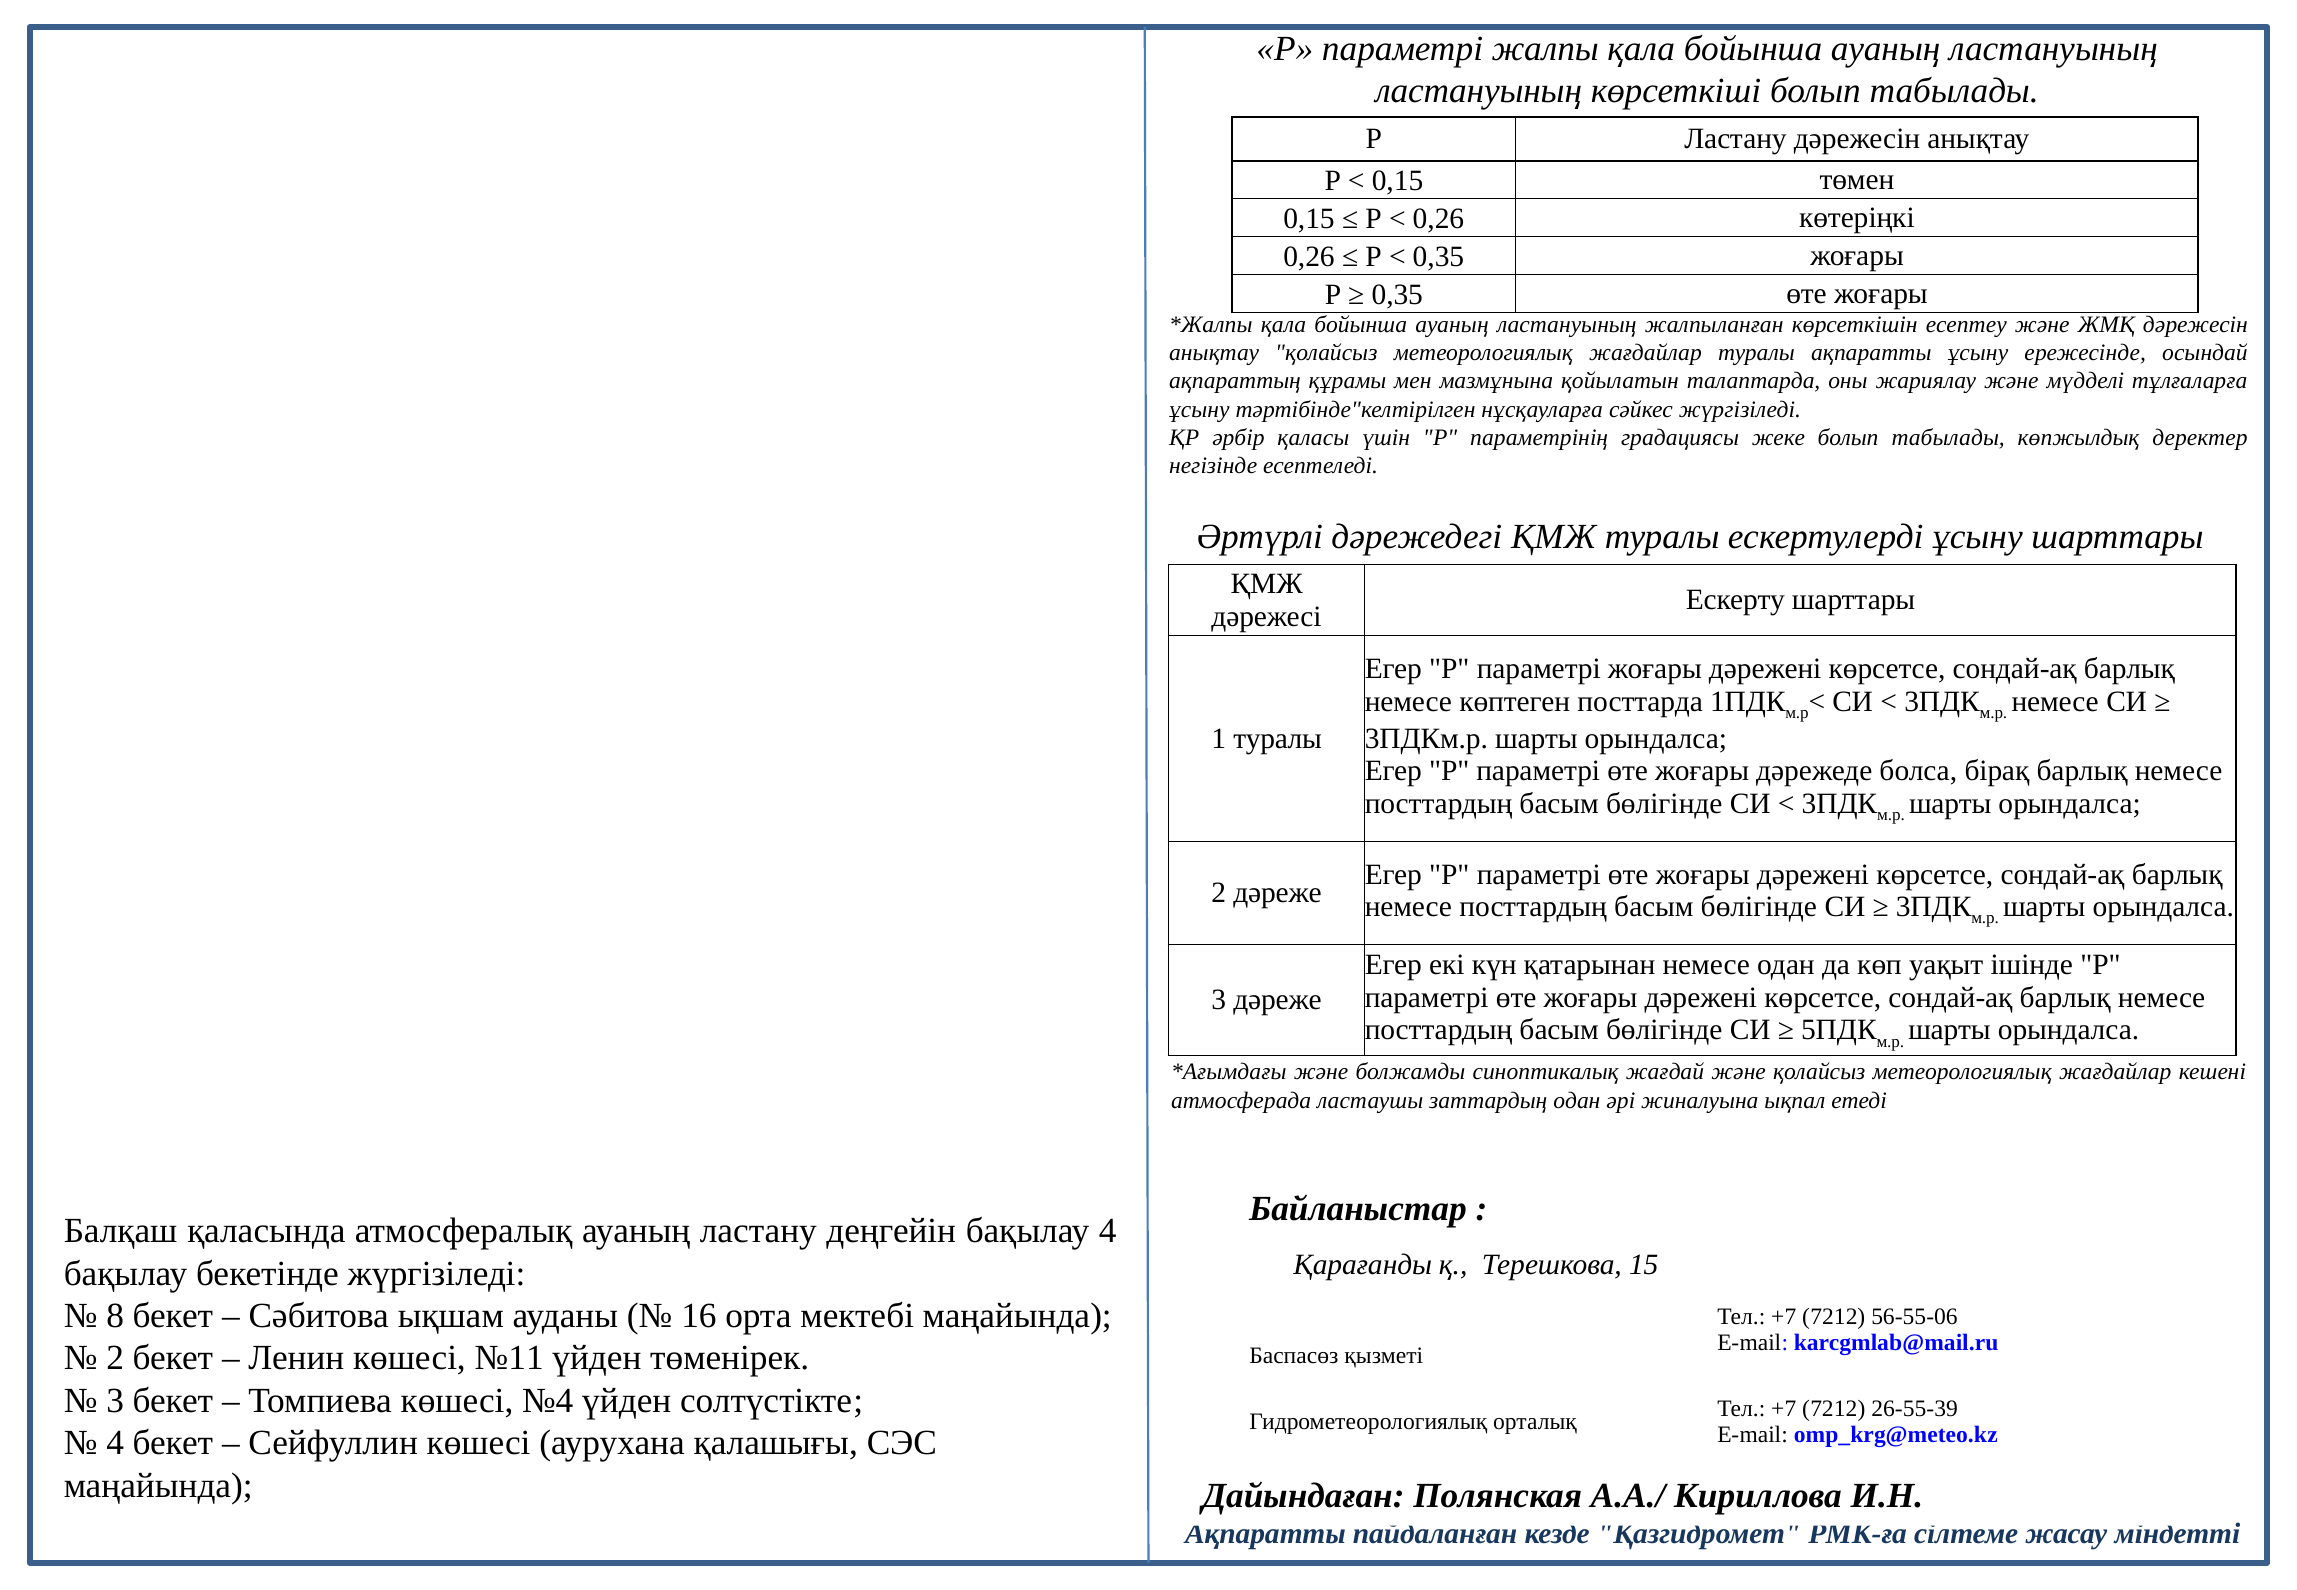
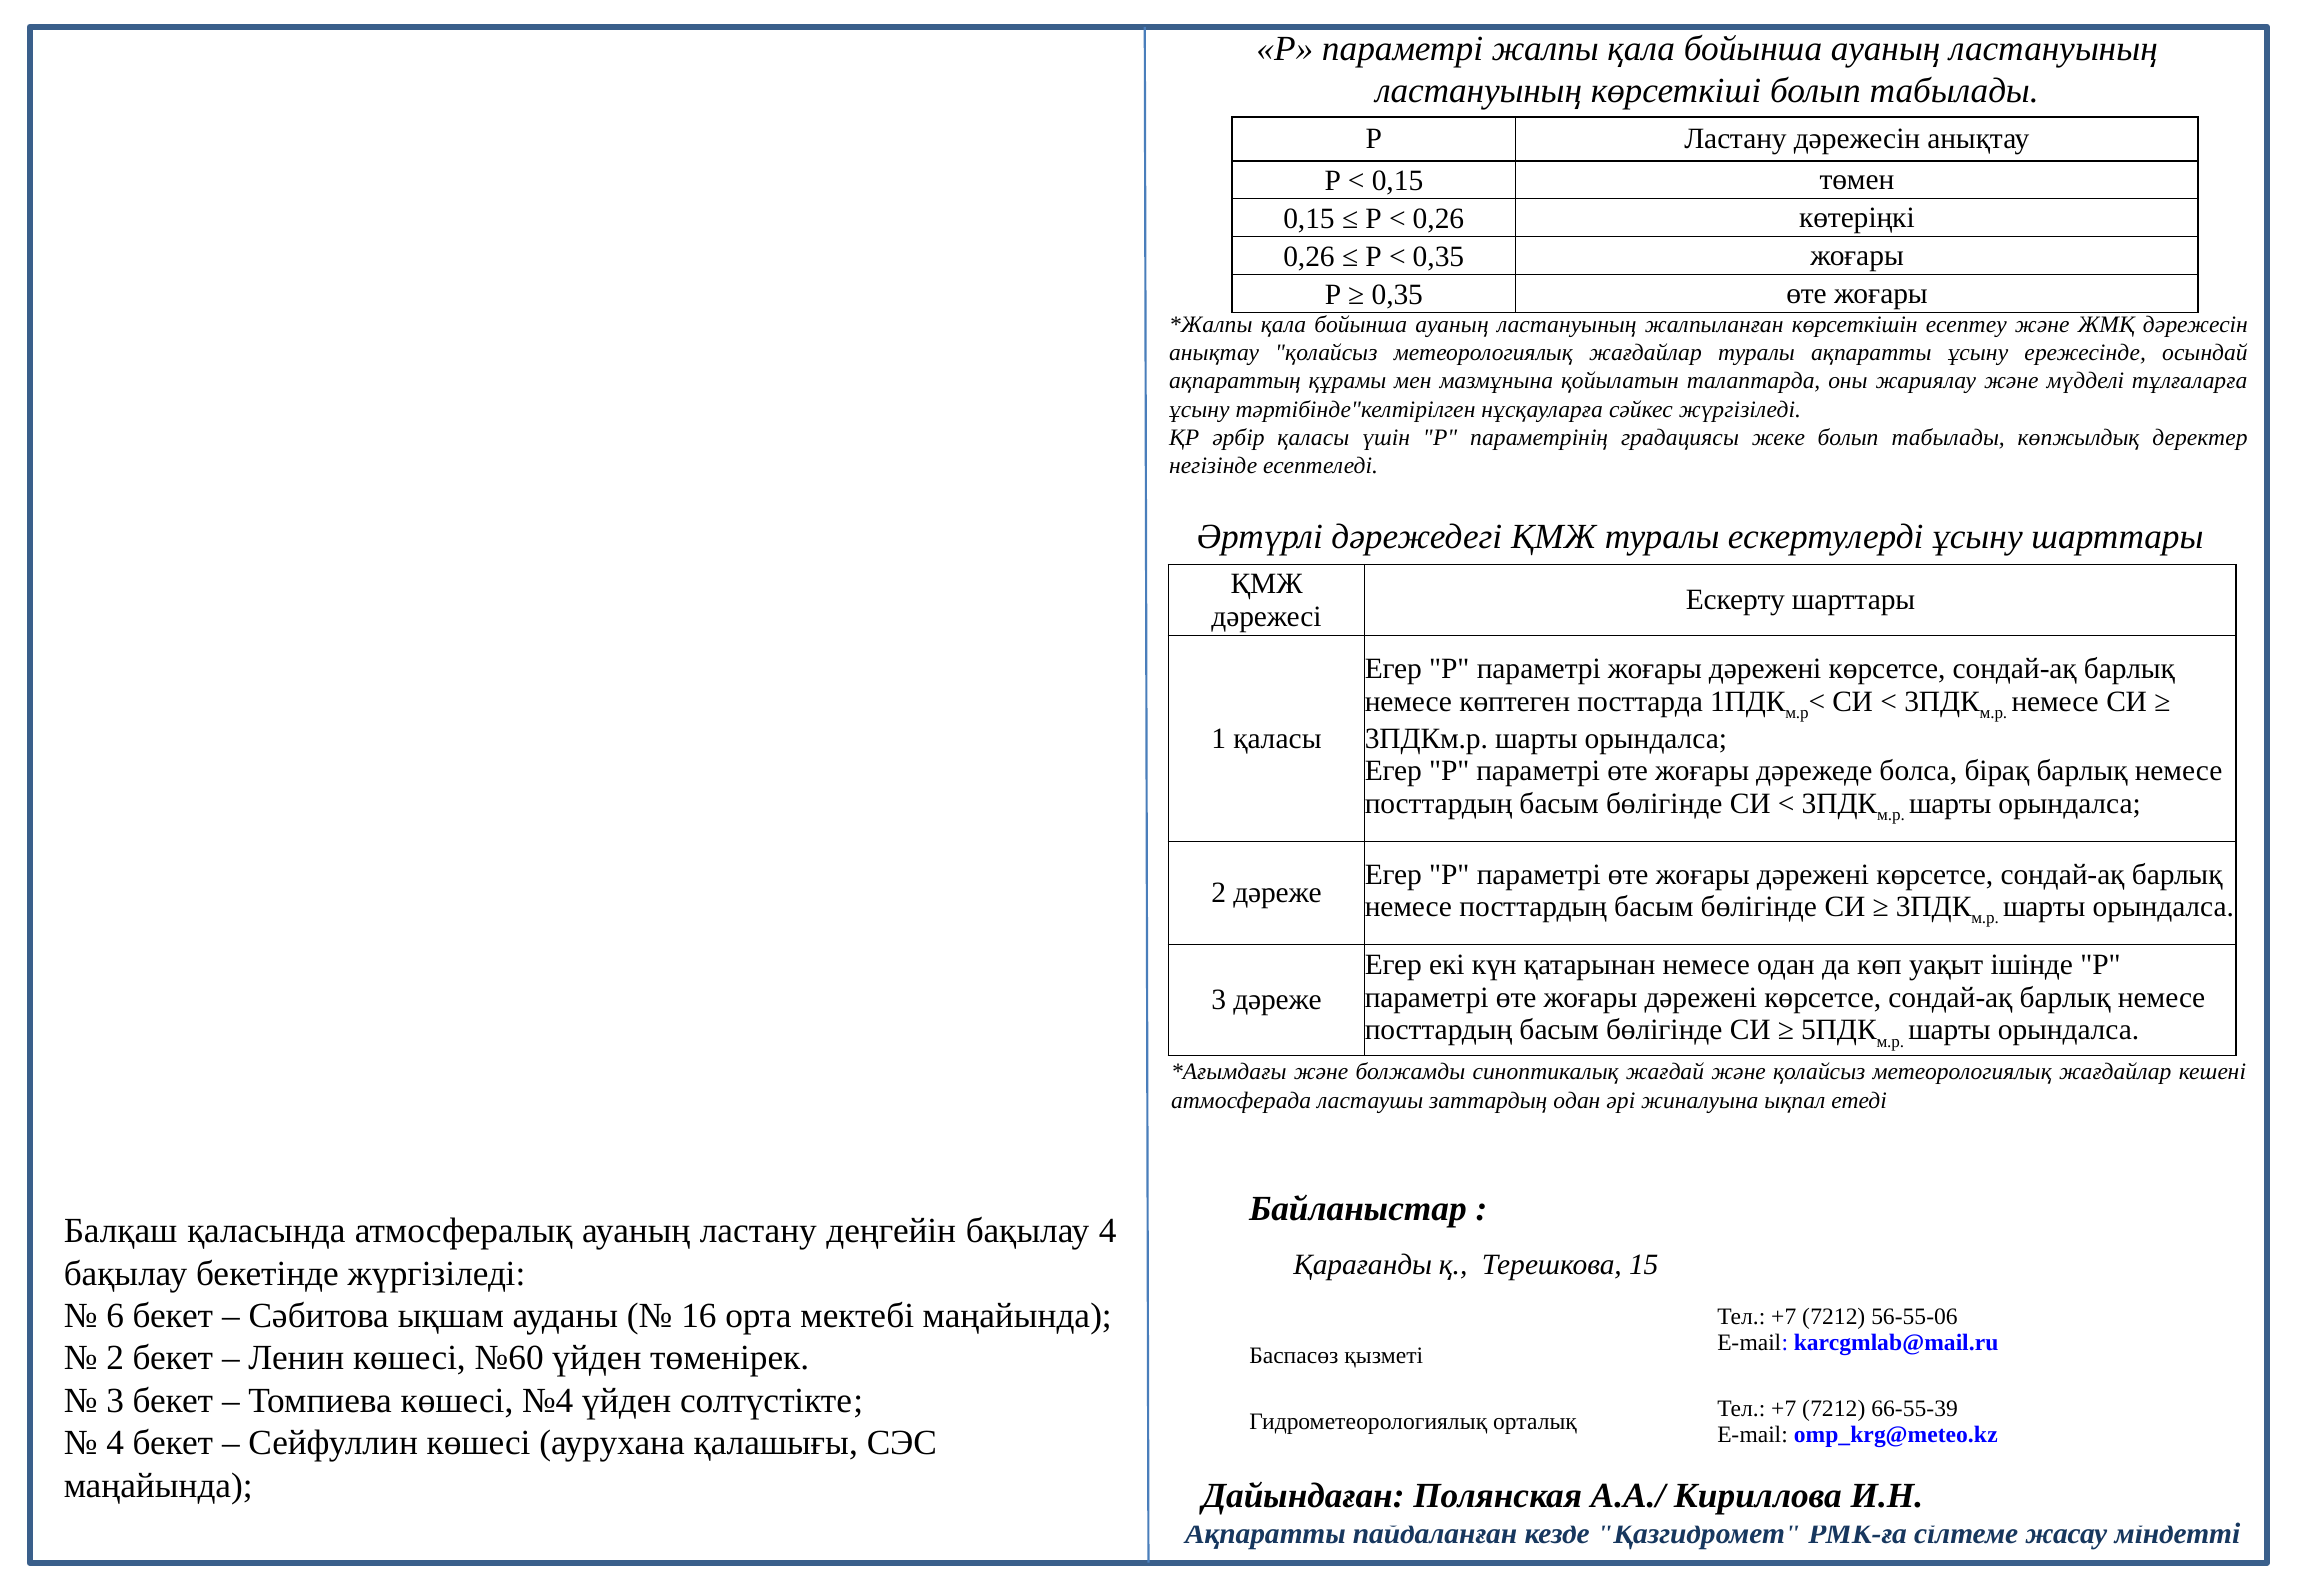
1 туралы: туралы -> қаласы
8: 8 -> 6
№11: №11 -> №60
26-55-39: 26-55-39 -> 66-55-39
